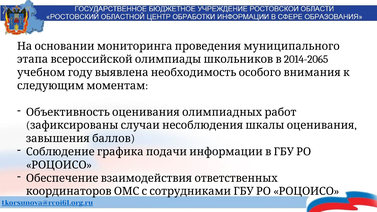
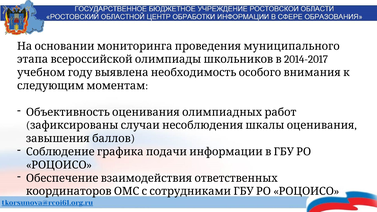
2014-2065: 2014-2065 -> 2014-2017
